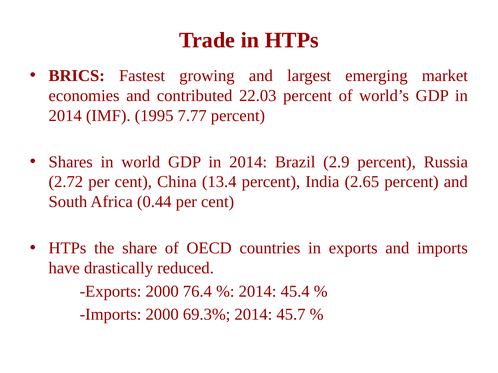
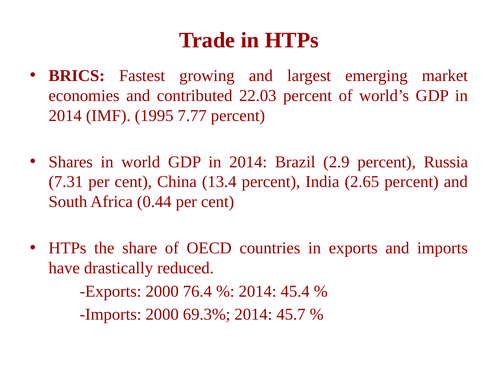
2.72: 2.72 -> 7.31
